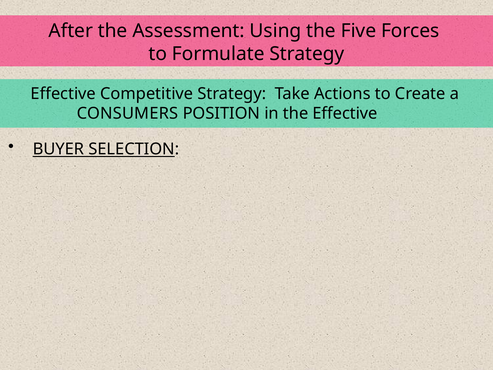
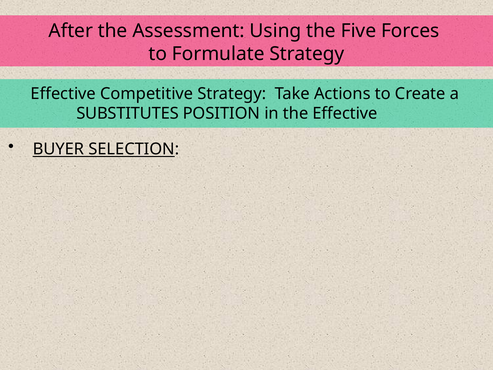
CONSUMERS: CONSUMERS -> SUBSTITUTES
